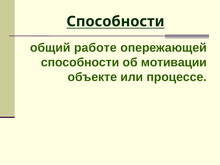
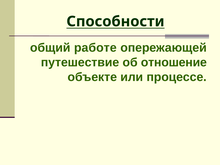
способности at (80, 62): способности -> путешествие
мотивации: мотивации -> отношение
